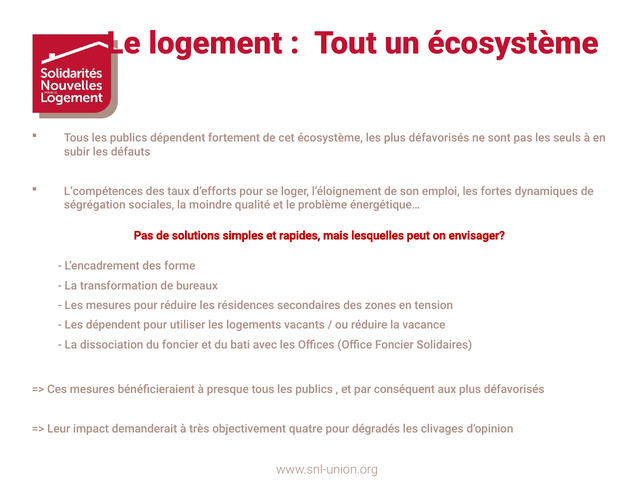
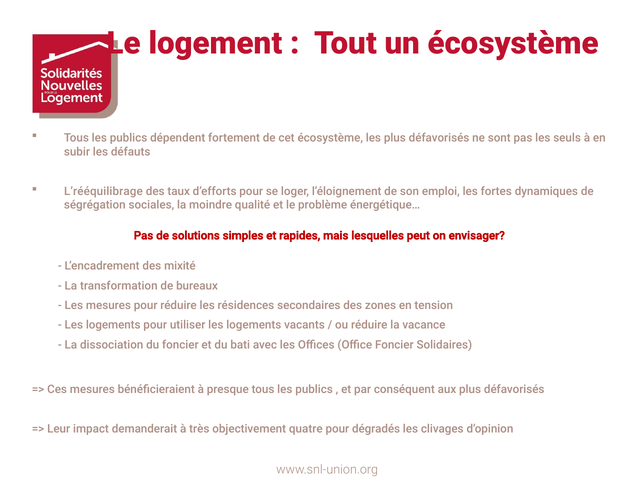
L’compétences: L’compétences -> L’rééquilibrage
forme: forme -> mixité
dépendent at (113, 325): dépendent -> logements
